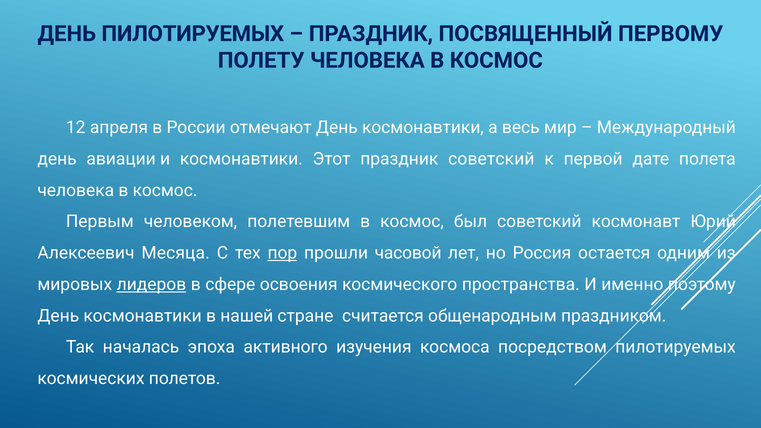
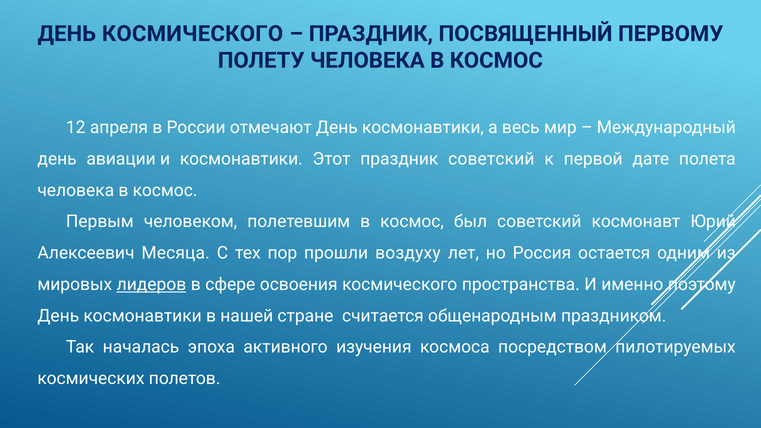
ДЕНЬ ПИЛОТИРУЕМЫХ: ПИЛОТИРУЕМЫХ -> КОСМИЧЕСКОГО
пор underline: present -> none
часовой: часовой -> воздуху
